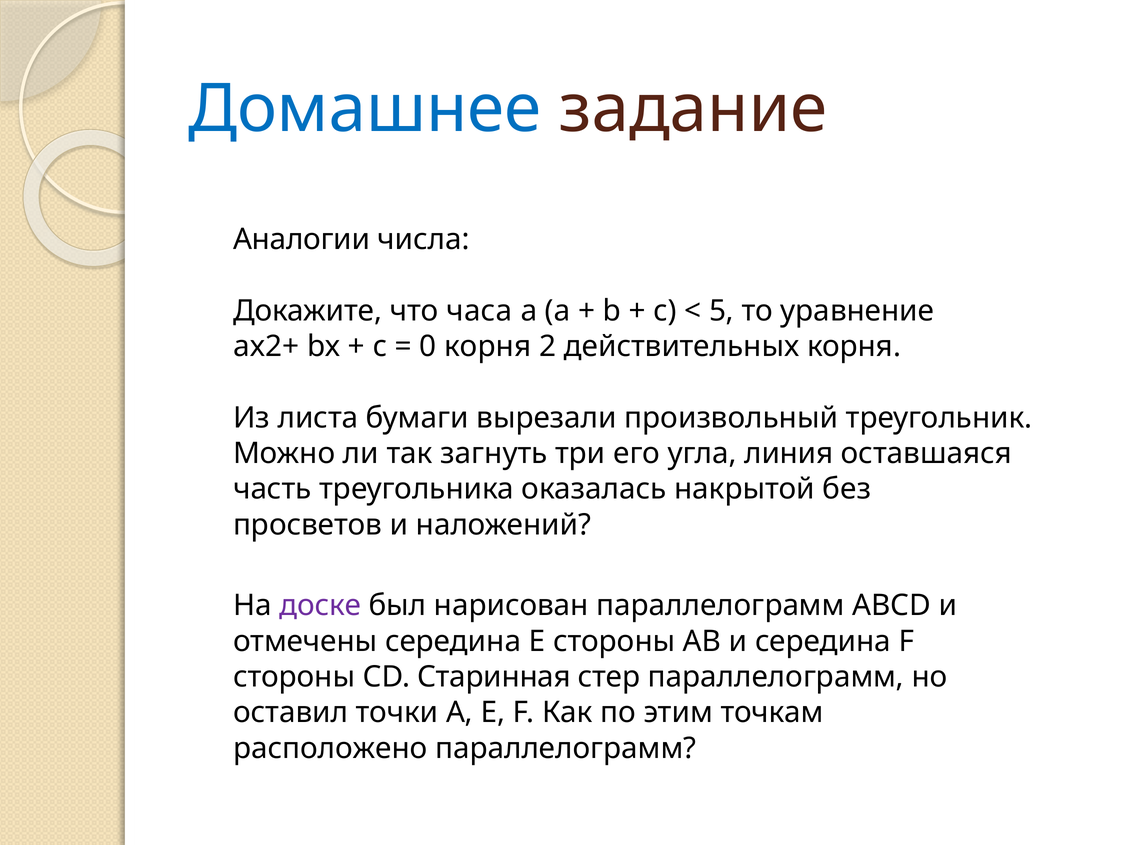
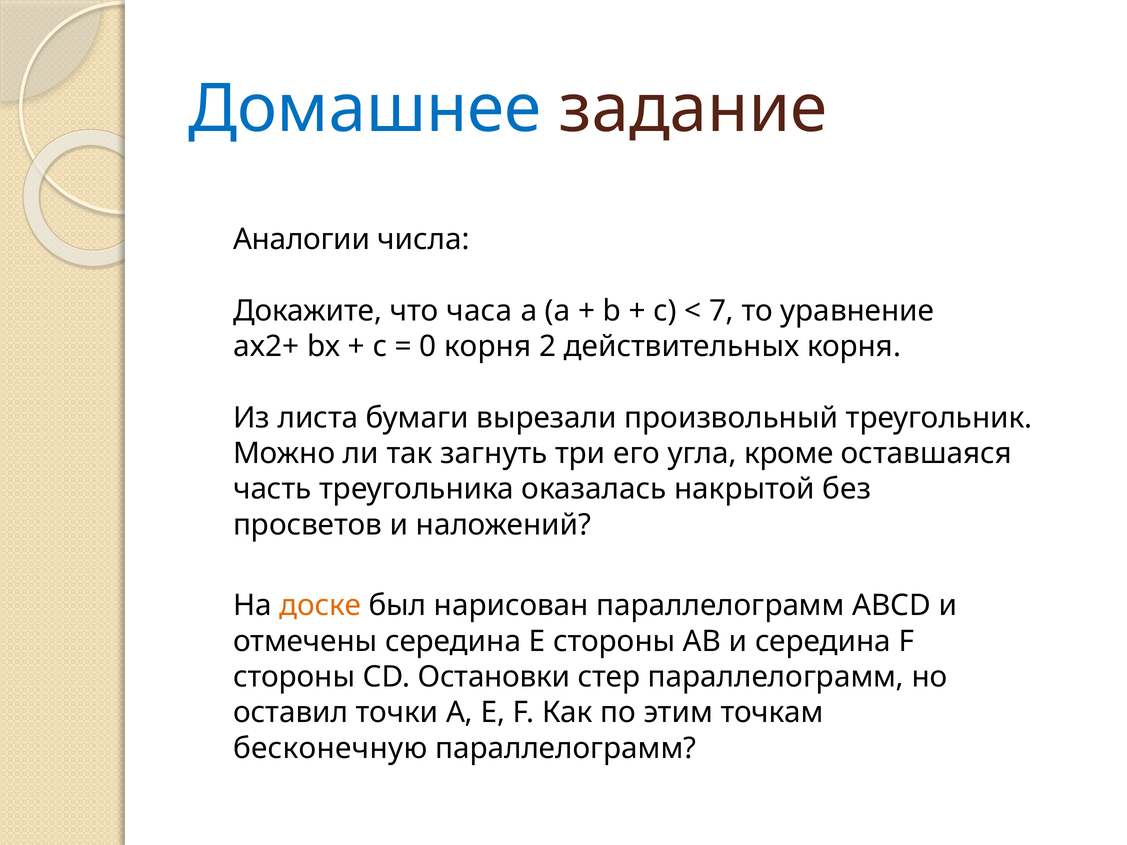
5: 5 -> 7
линия: линия -> кроме
доске colour: purple -> orange
Старинная: Старинная -> Остановки
расположено: расположено -> бесконечную
